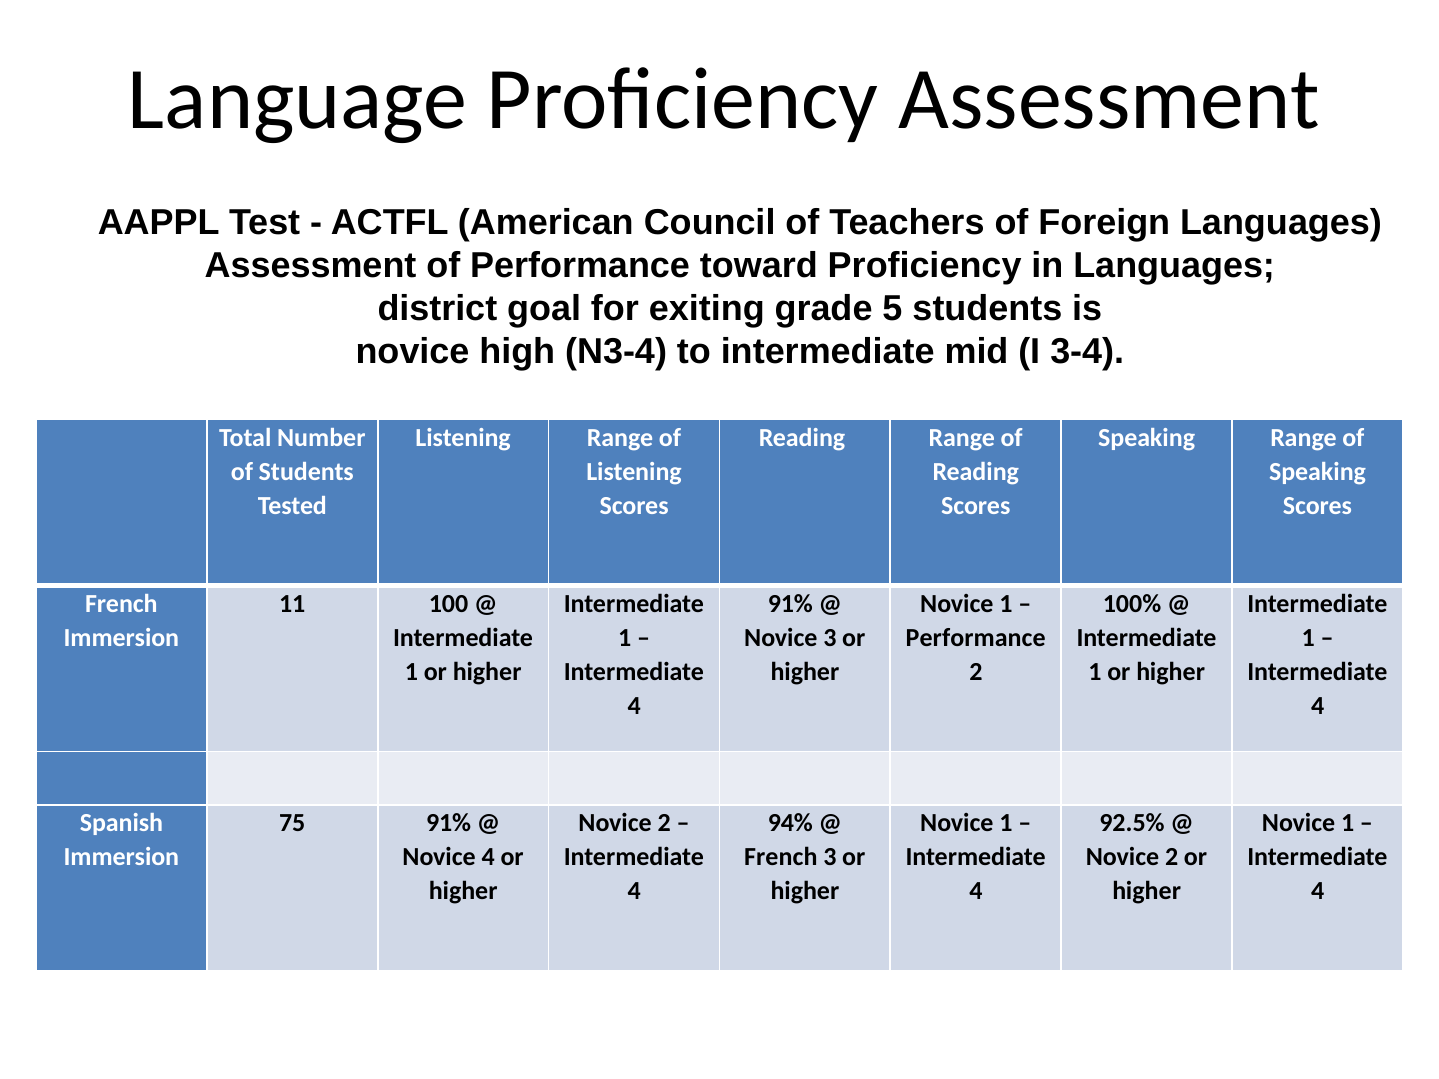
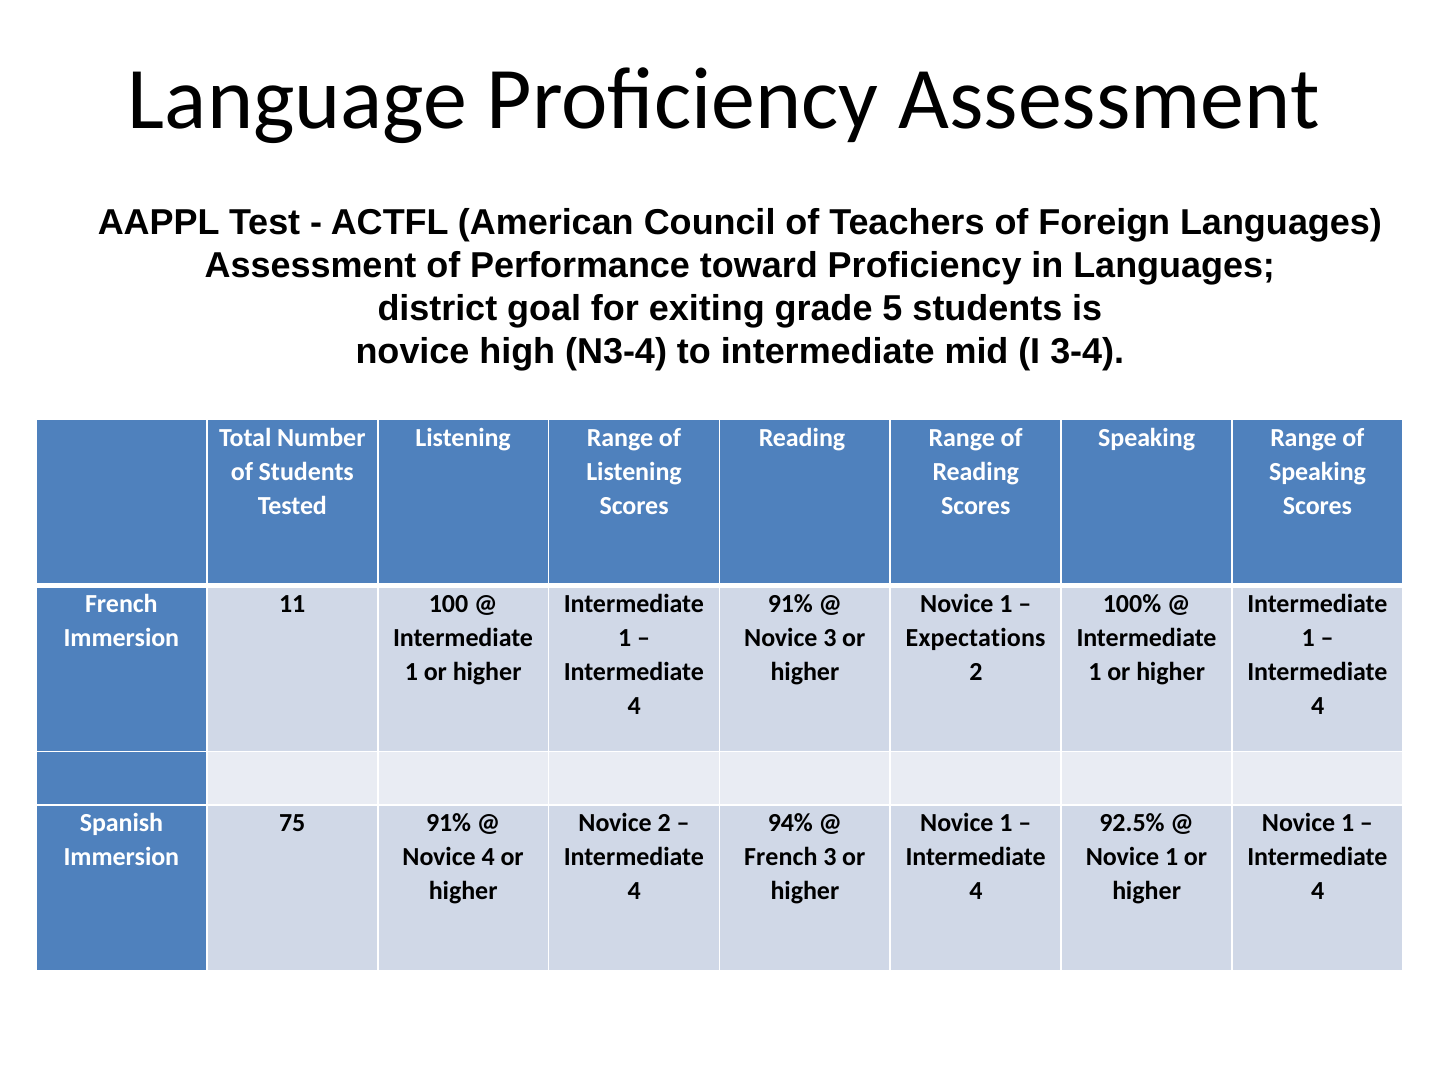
Performance at (976, 638): Performance -> Expectations
2 at (1172, 857): 2 -> 1
